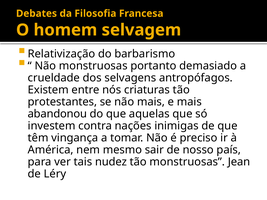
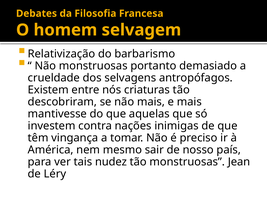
protestantes: protestantes -> descobriram
abandonou: abandonou -> mantivesse
